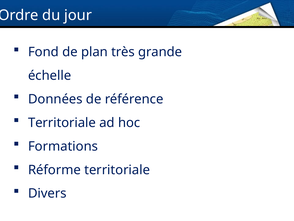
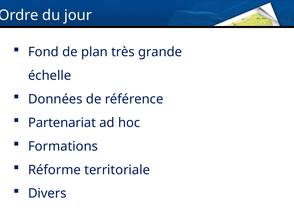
Territoriale at (62, 122): Territoriale -> Partenariat
